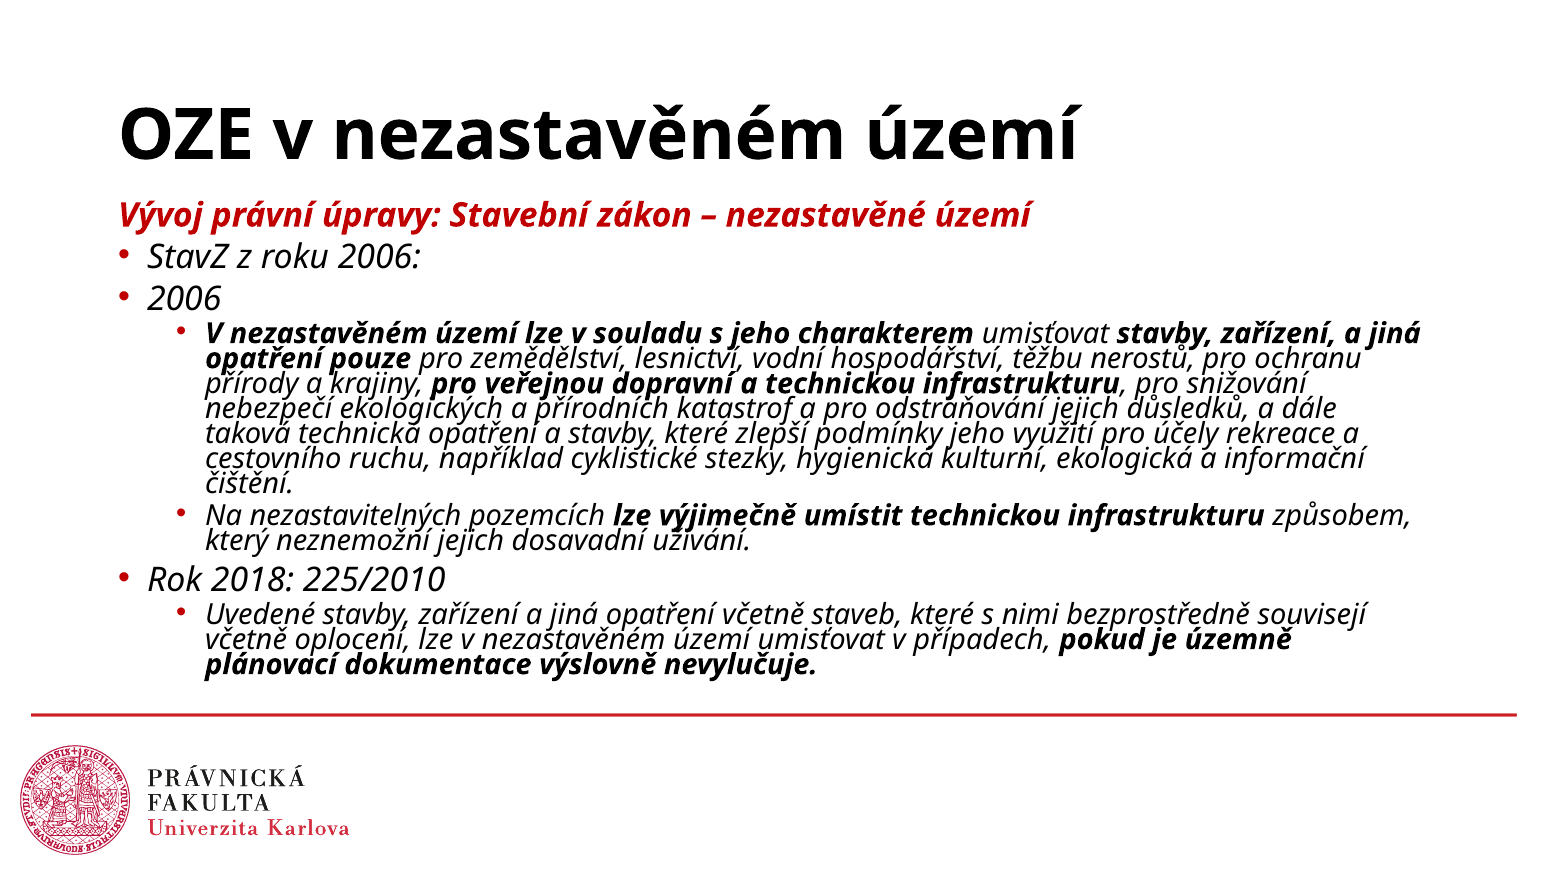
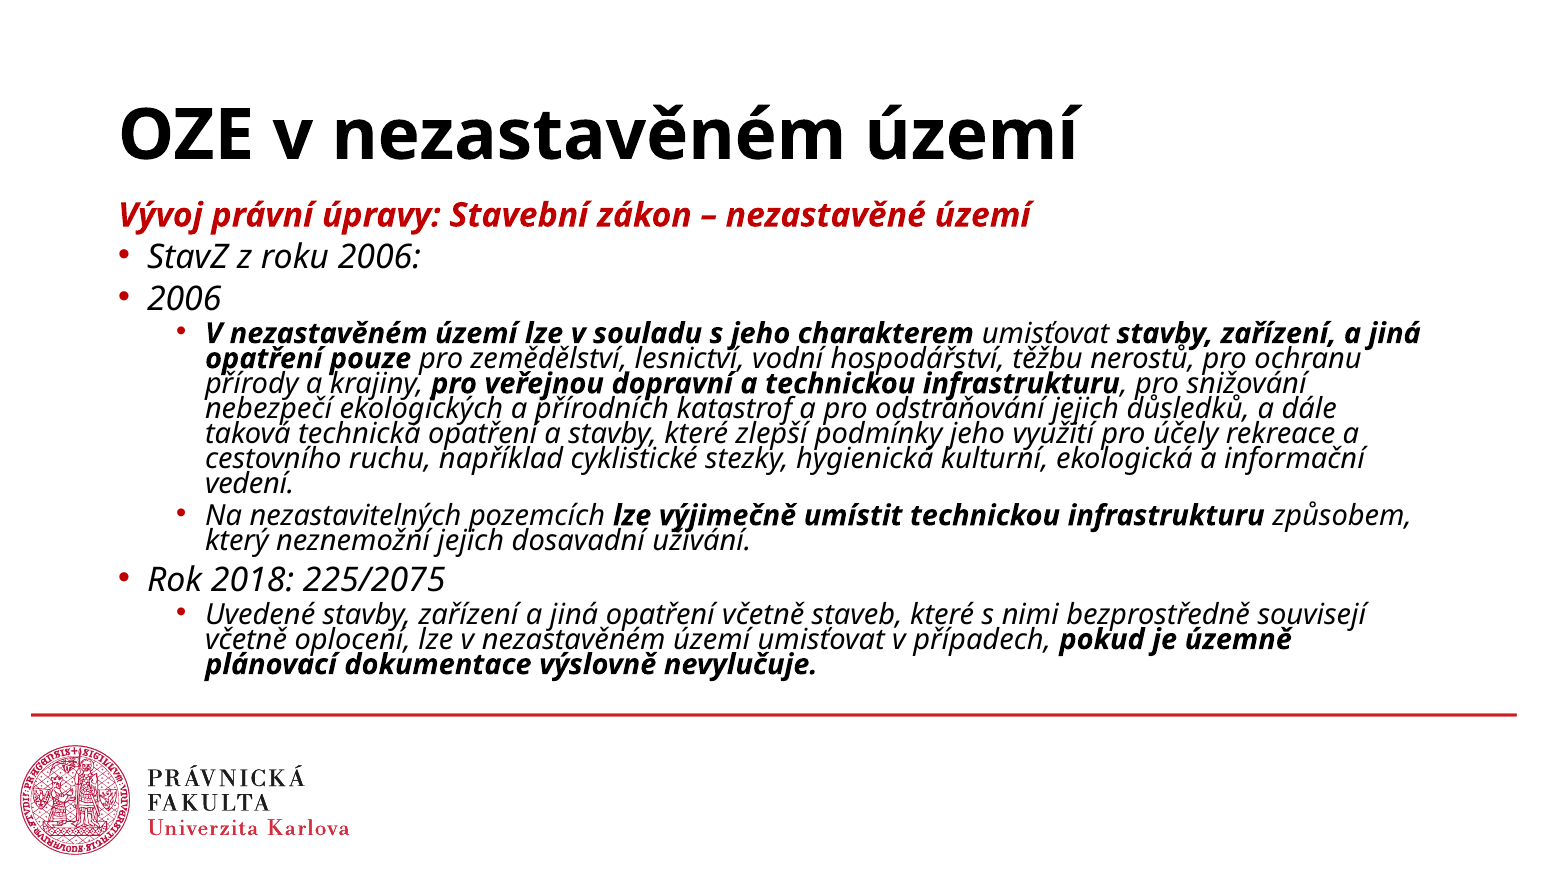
čištění: čištění -> vedení
225/2010: 225/2010 -> 225/2075
